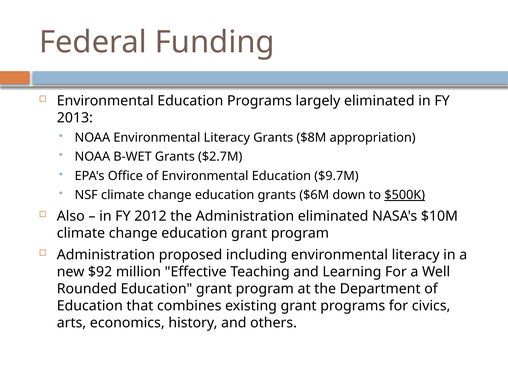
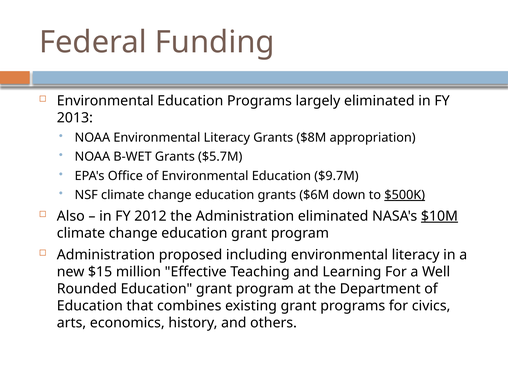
$2.7M: $2.7M -> $5.7M
$10M underline: none -> present
$92: $92 -> $15
